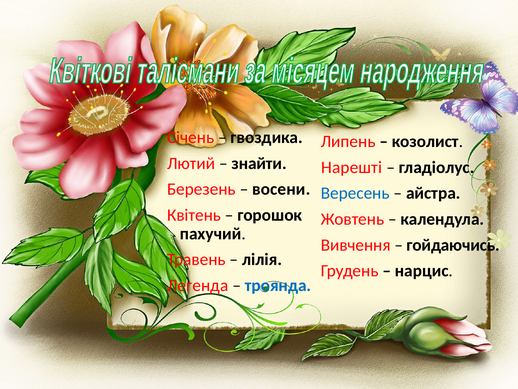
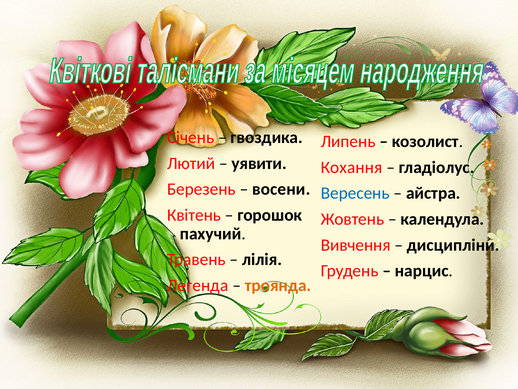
знайти: знайти -> уявити
Нарешті: Нарешті -> Кохання
гойдаючись: гойдаючись -> дисципліни
троянда colour: blue -> orange
